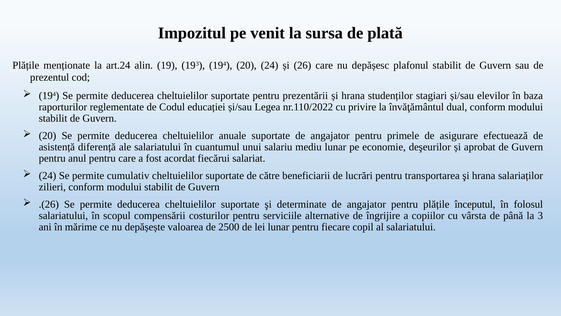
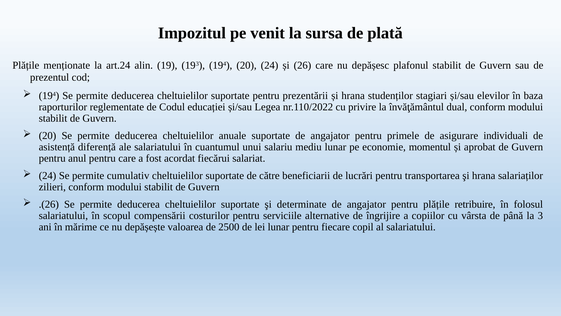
efectuează: efectuează -> individuali
deşeurilor: deşeurilor -> momentul
începutul: începutul -> retribuire
